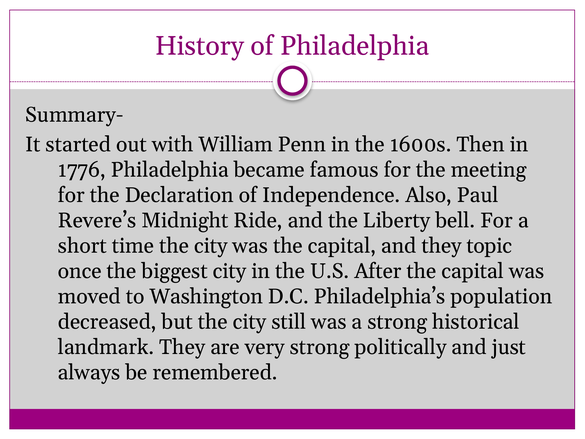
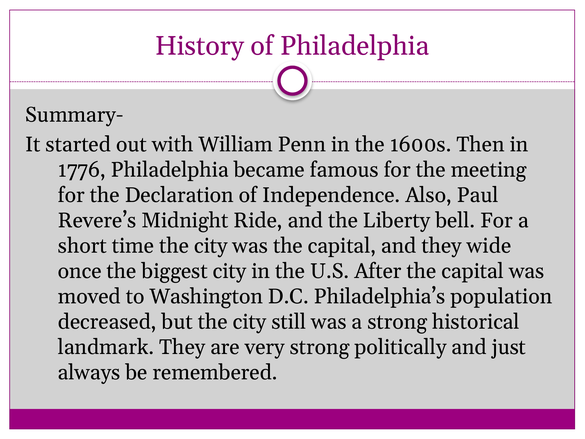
topic: topic -> wide
